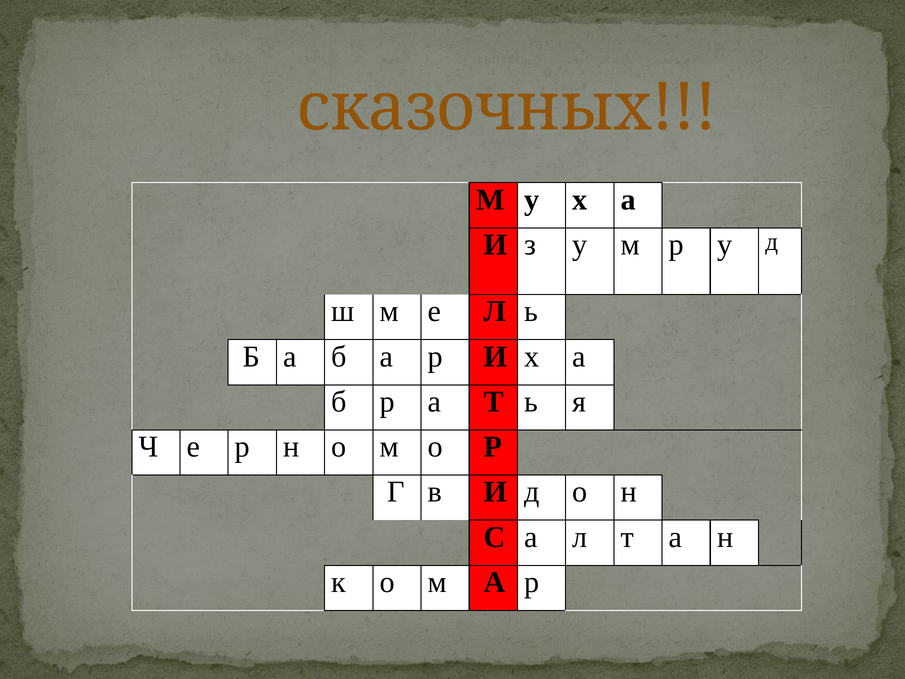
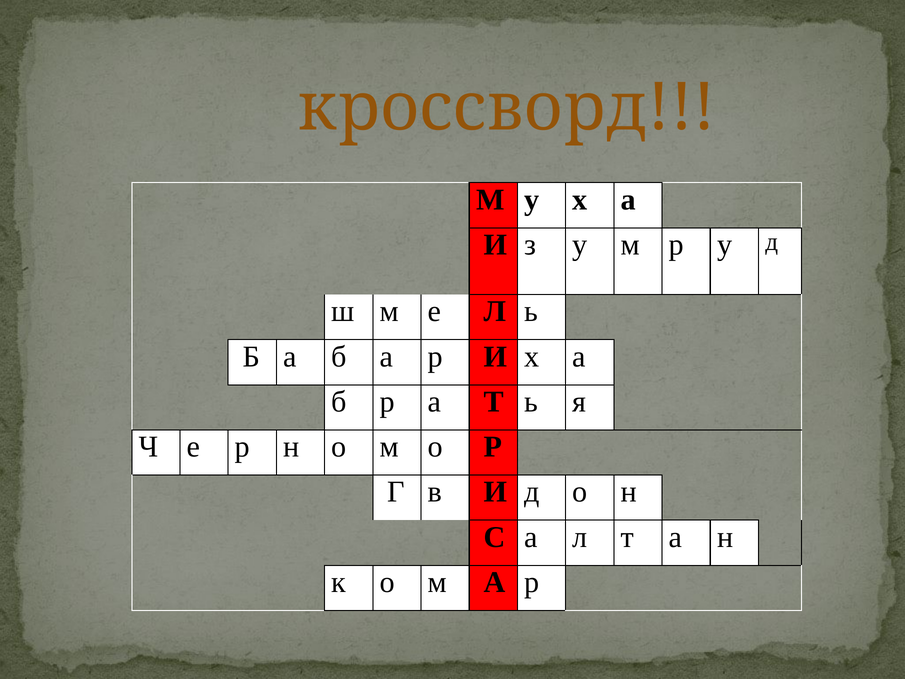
сказочных: сказочных -> кроссворд
